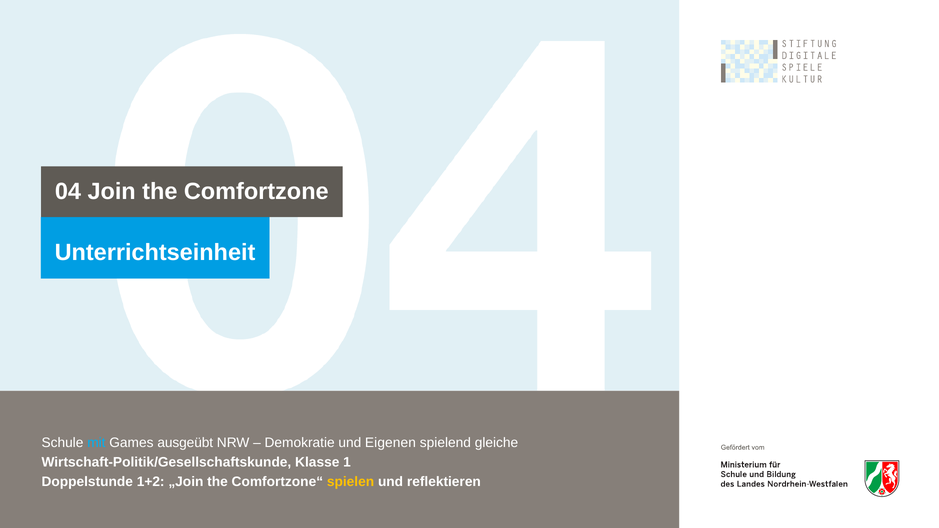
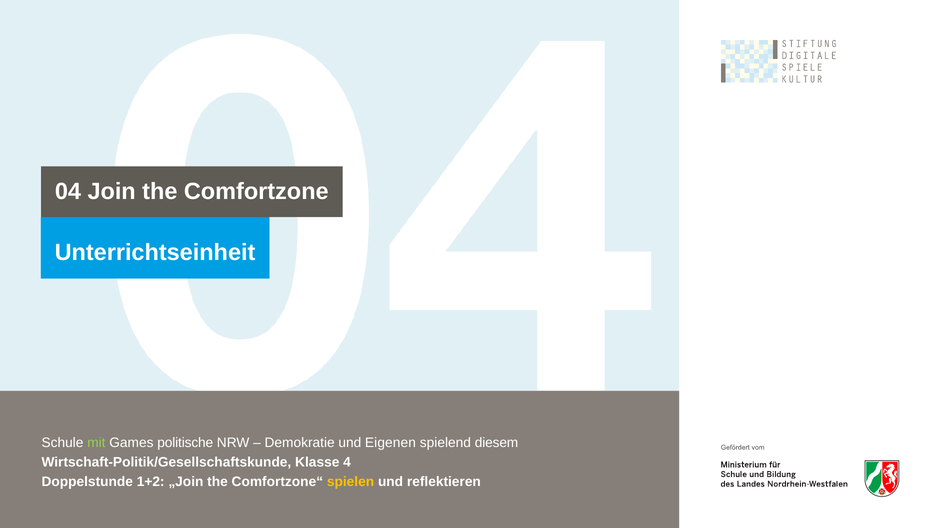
mit colour: light blue -> light green
ausgeübt: ausgeübt -> politische
gleiche: gleiche -> diesem
1: 1 -> 4
